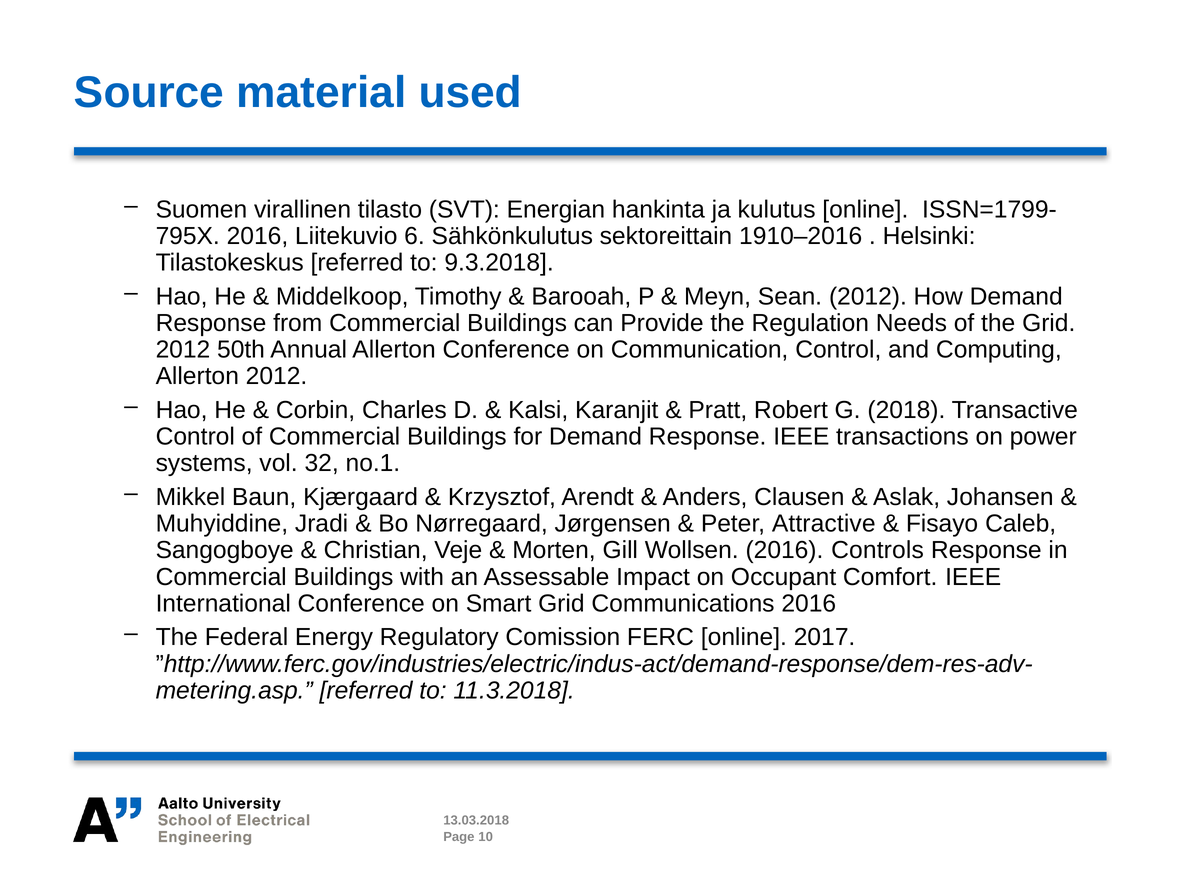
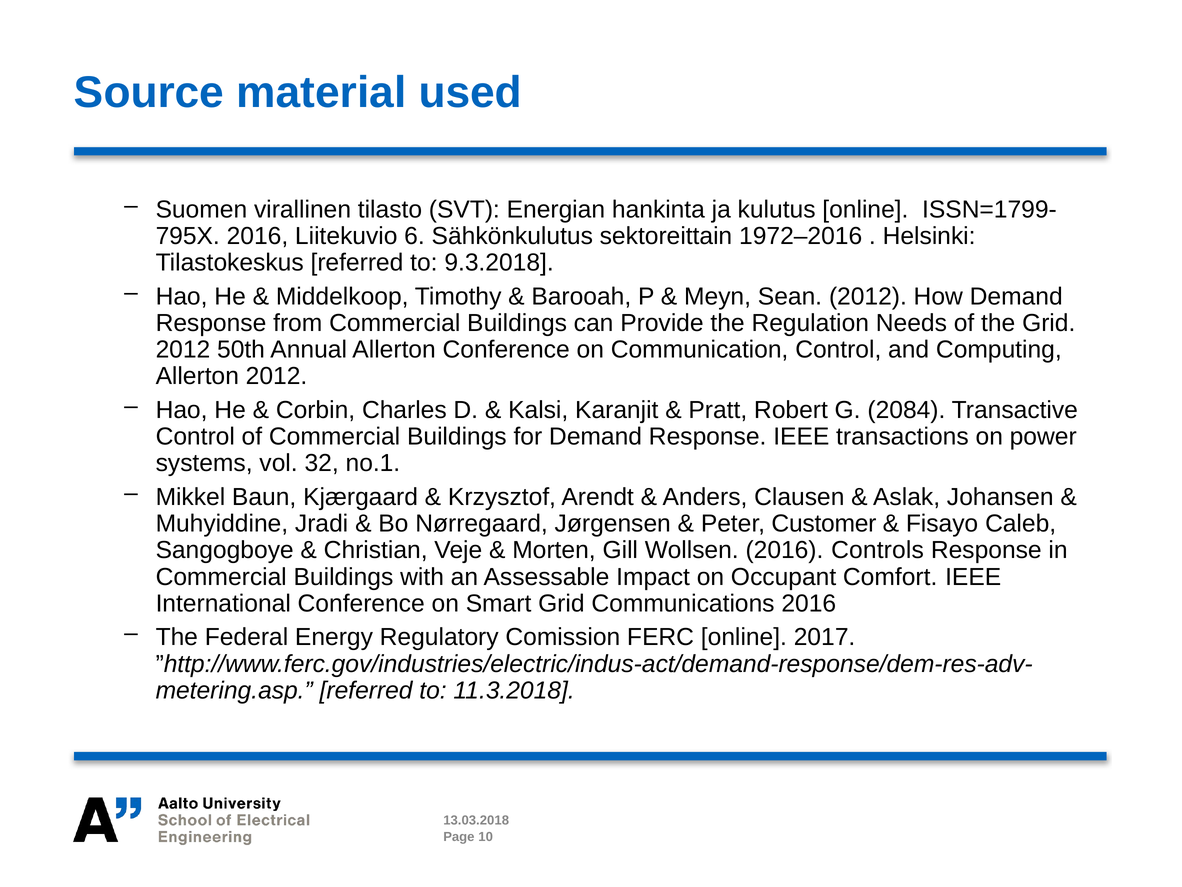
1910–2016: 1910–2016 -> 1972–2016
2018: 2018 -> 2084
Attractive: Attractive -> Customer
